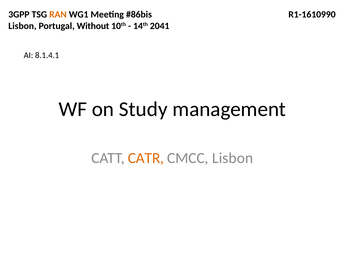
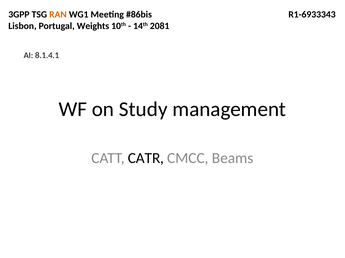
R1-1610990: R1-1610990 -> R1-6933343
Without: Without -> Weights
2041: 2041 -> 2081
CATR colour: orange -> black
CMCC Lisbon: Lisbon -> Beams
